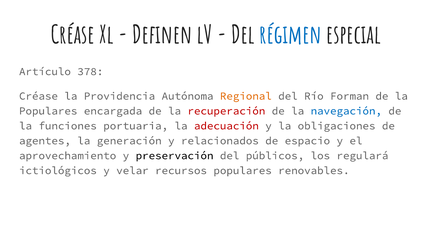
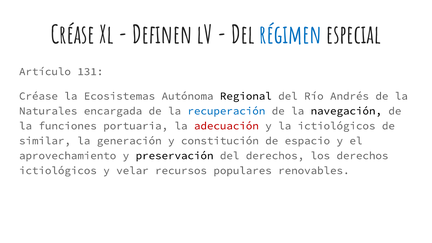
378: 378 -> 131
Providencia: Providencia -> Ecosistemas
Regional colour: orange -> black
Forman: Forman -> Andrés
Populares at (48, 111): Populares -> Naturales
recuperación colour: red -> blue
navegación colour: blue -> black
la obligaciones: obligaciones -> ictiológicos
agentes: agentes -> similar
relacionados: relacionados -> constitución
del públicos: públicos -> derechos
los regulará: regulará -> derechos
